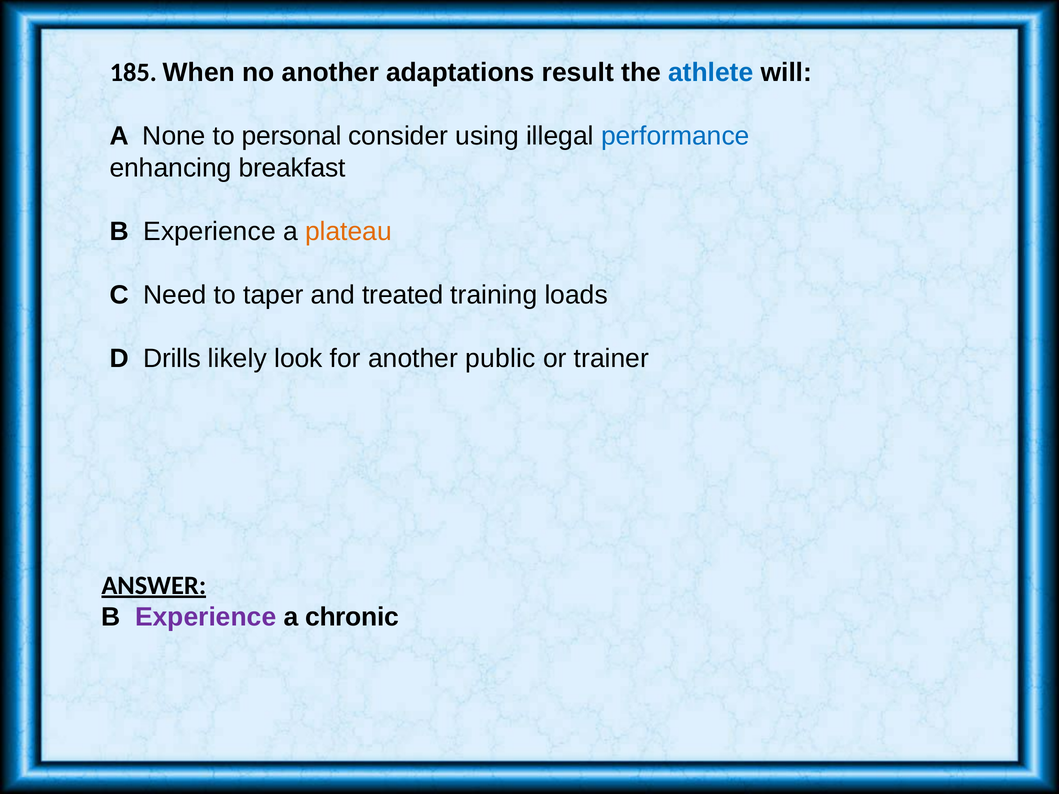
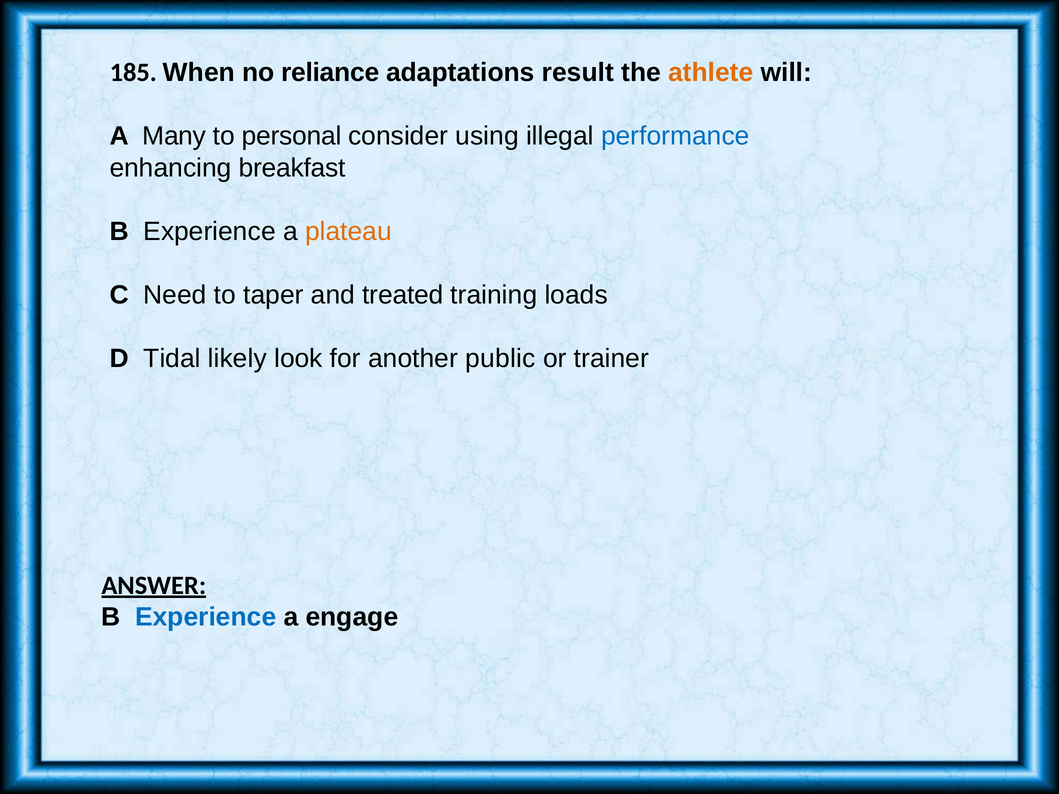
no another: another -> reliance
athlete colour: blue -> orange
None: None -> Many
Drills: Drills -> Tidal
Experience at (206, 617) colour: purple -> blue
chronic: chronic -> engage
